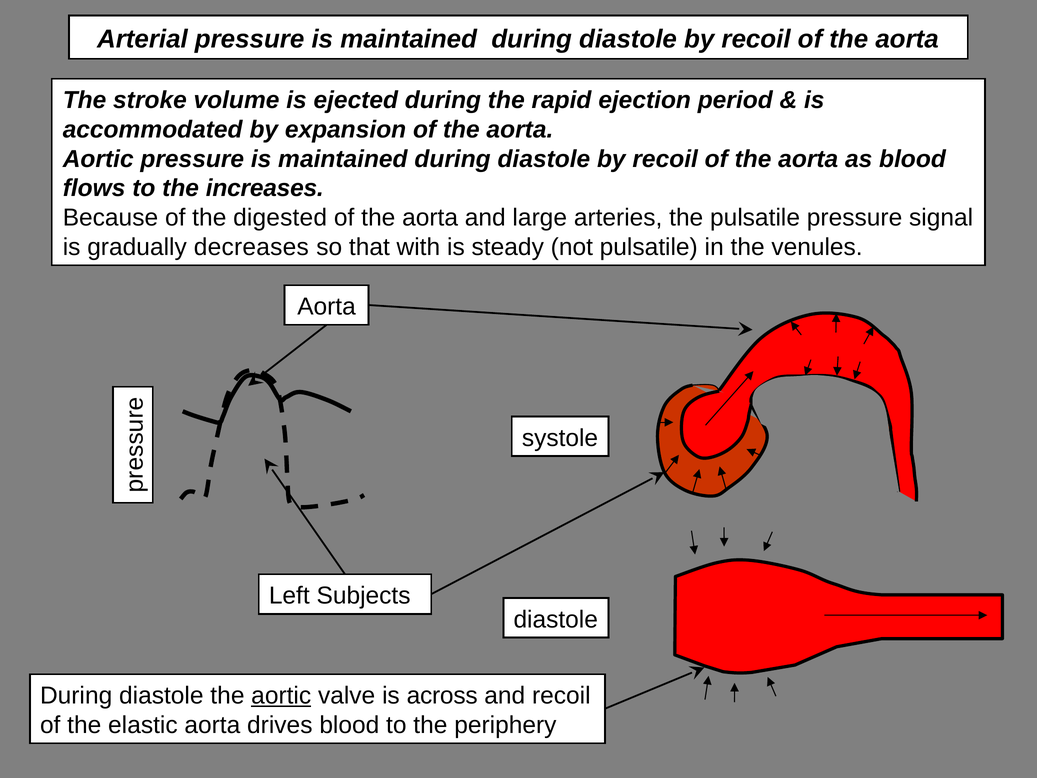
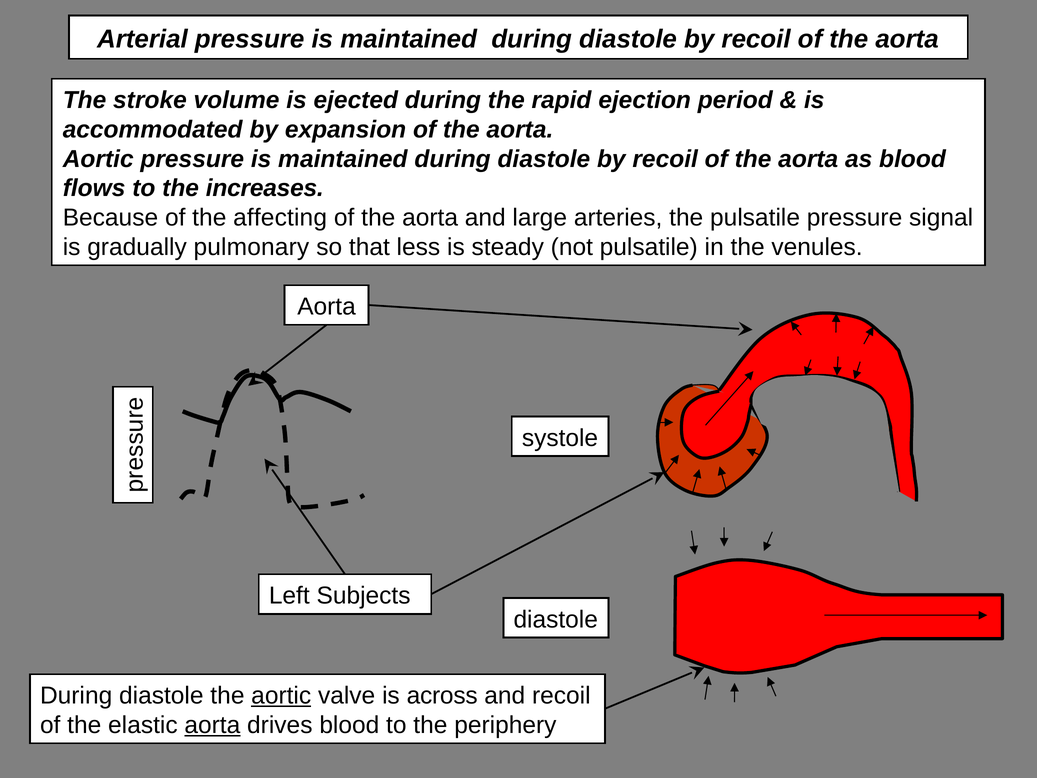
digested: digested -> affecting
decreases: decreases -> pulmonary
with: with -> less
aorta at (212, 725) underline: none -> present
